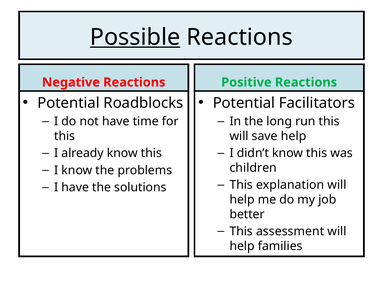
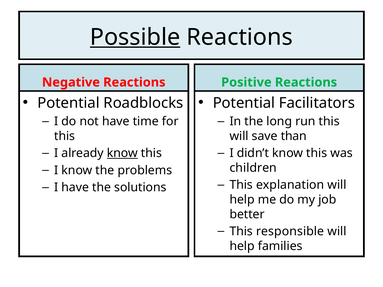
save help: help -> than
know at (122, 153) underline: none -> present
assessment: assessment -> responsible
